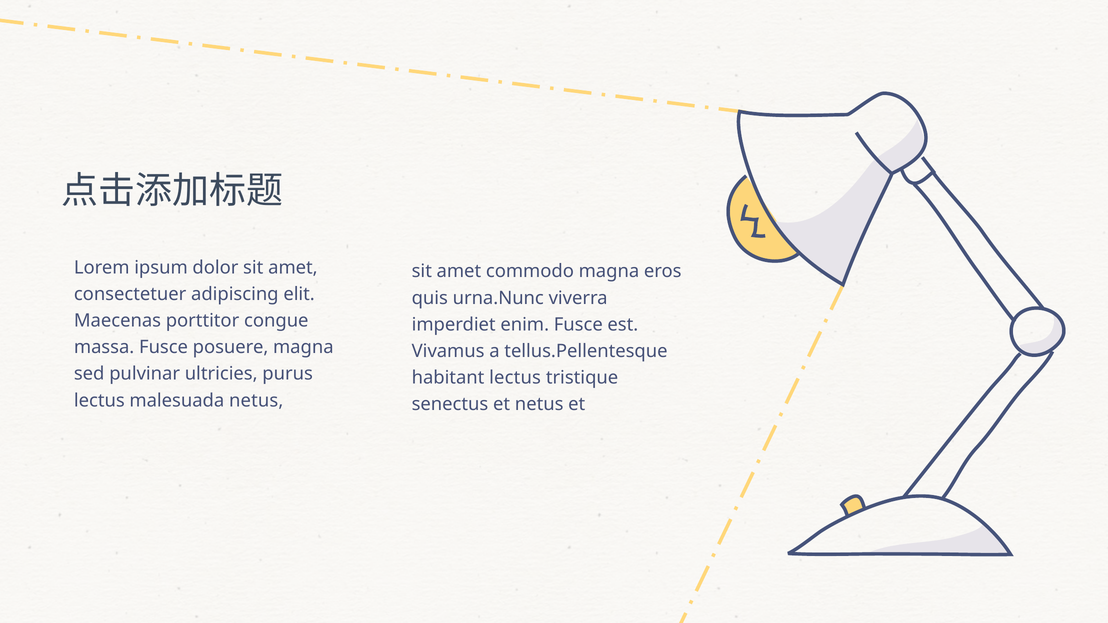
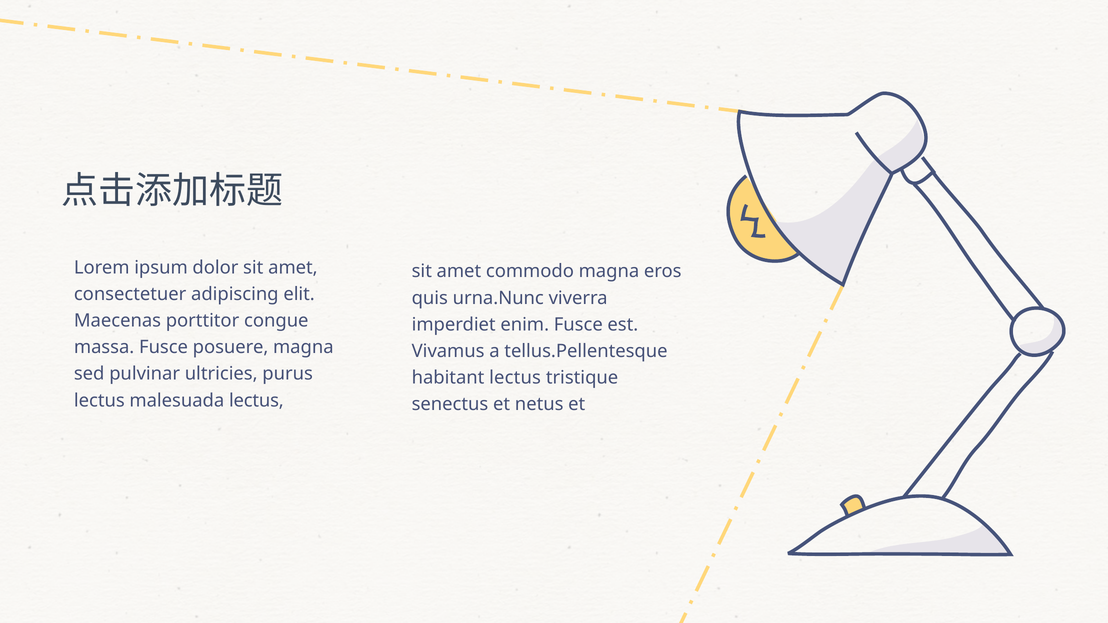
malesuada netus: netus -> lectus
